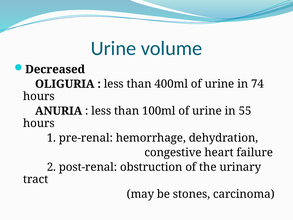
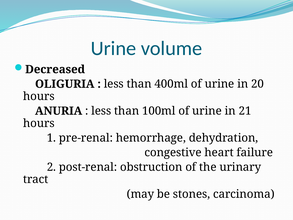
74: 74 -> 20
55: 55 -> 21
